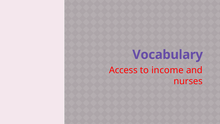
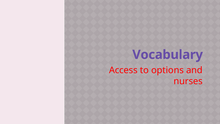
income: income -> options
